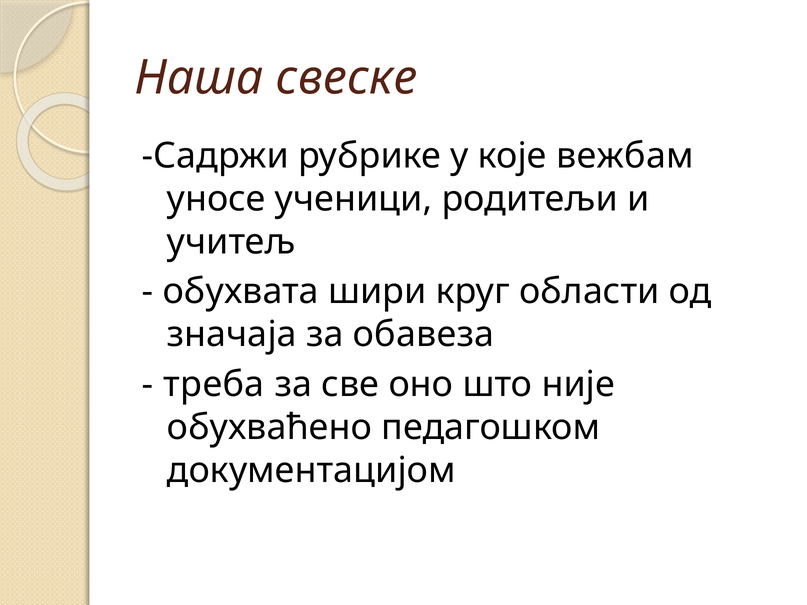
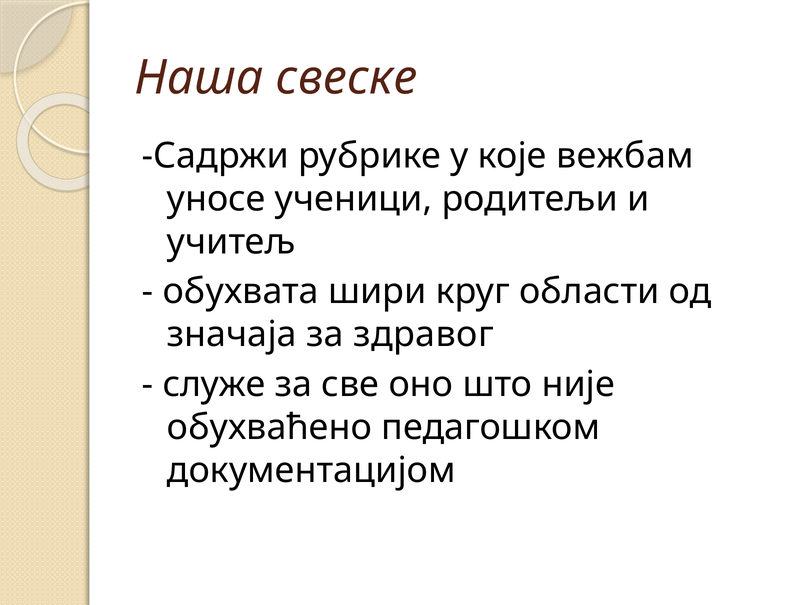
обавеза: обавеза -> здравог
треба: треба -> служе
